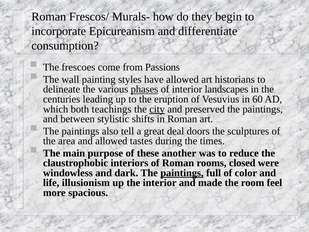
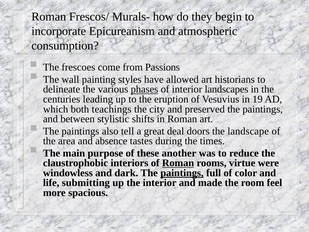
differentiate: differentiate -> atmospheric
60: 60 -> 19
city underline: present -> none
sculptures: sculptures -> landscape
and allowed: allowed -> absence
Roman at (178, 163) underline: none -> present
closed: closed -> virtue
illusionism: illusionism -> submitting
